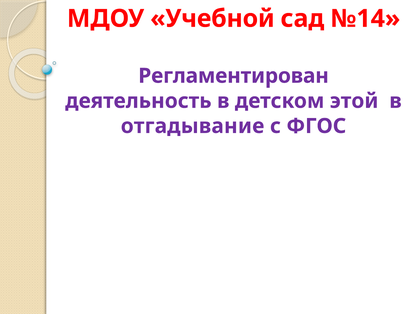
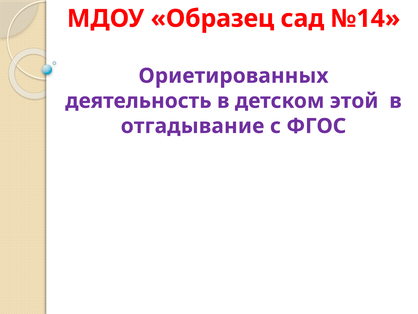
Учебной: Учебной -> Образец
Регламентирован: Регламентирован -> Ориетированных
